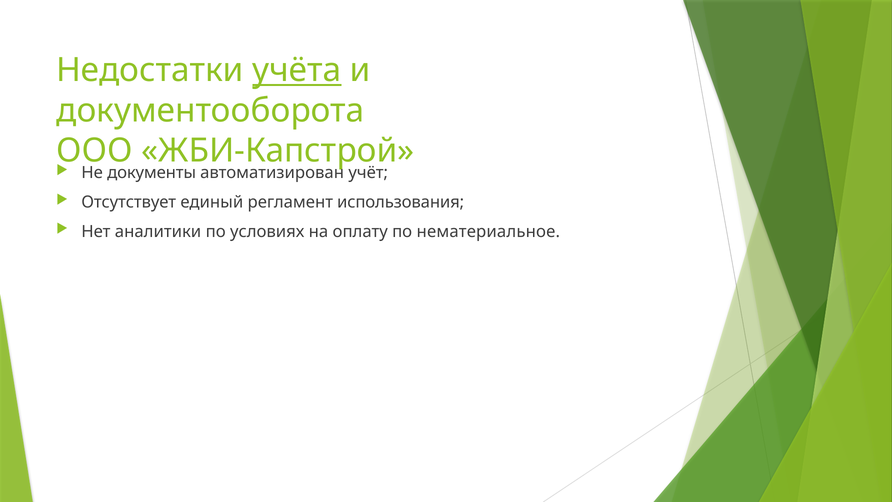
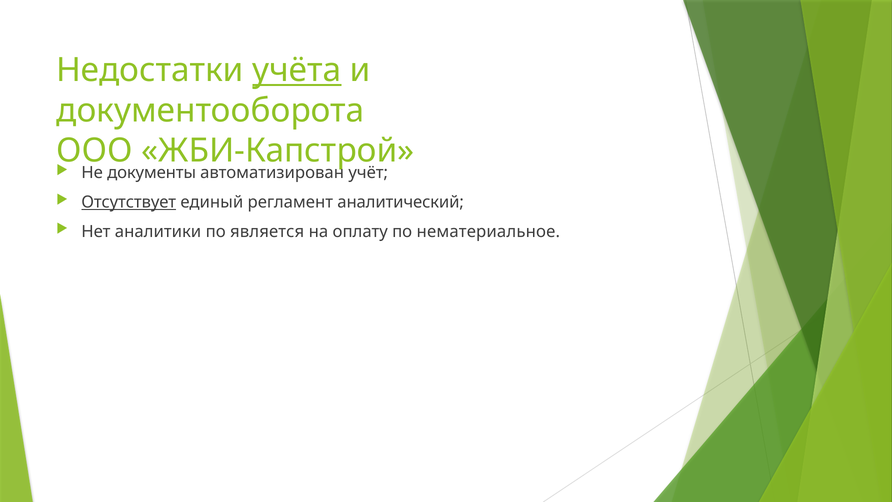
Отсутствует underline: none -> present
использования: использования -> аналитический
условиях: условиях -> является
